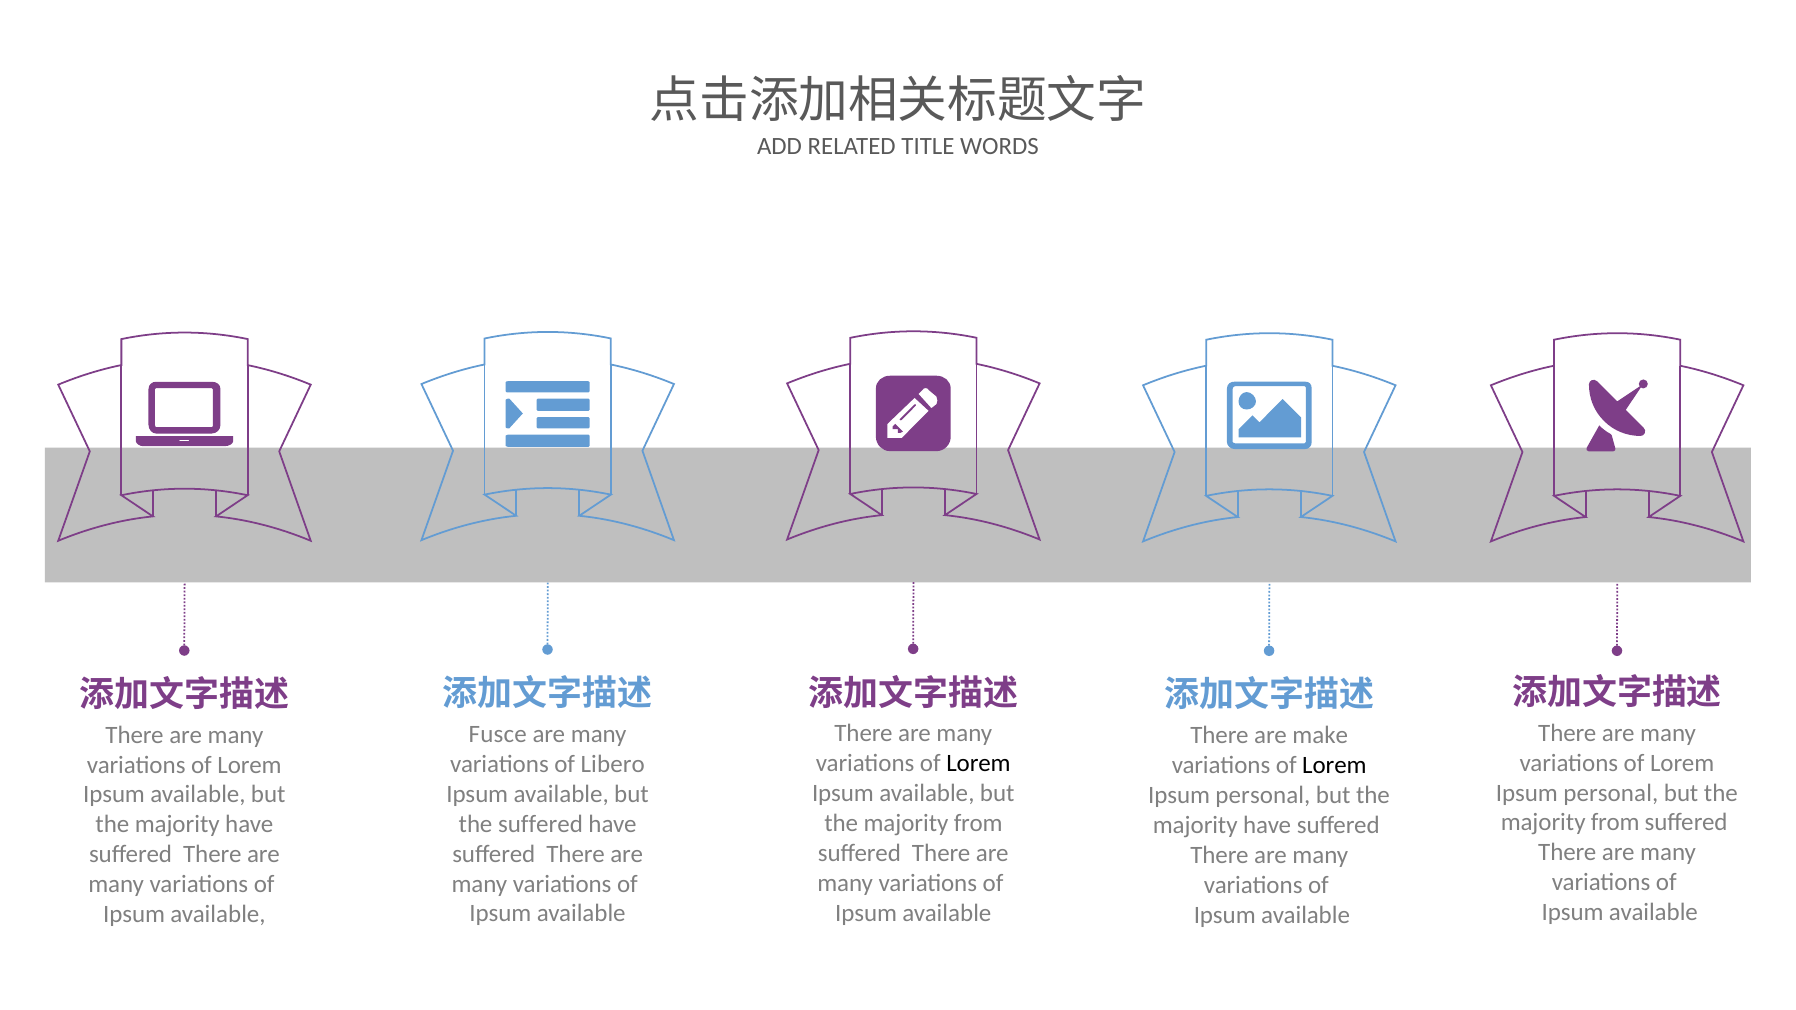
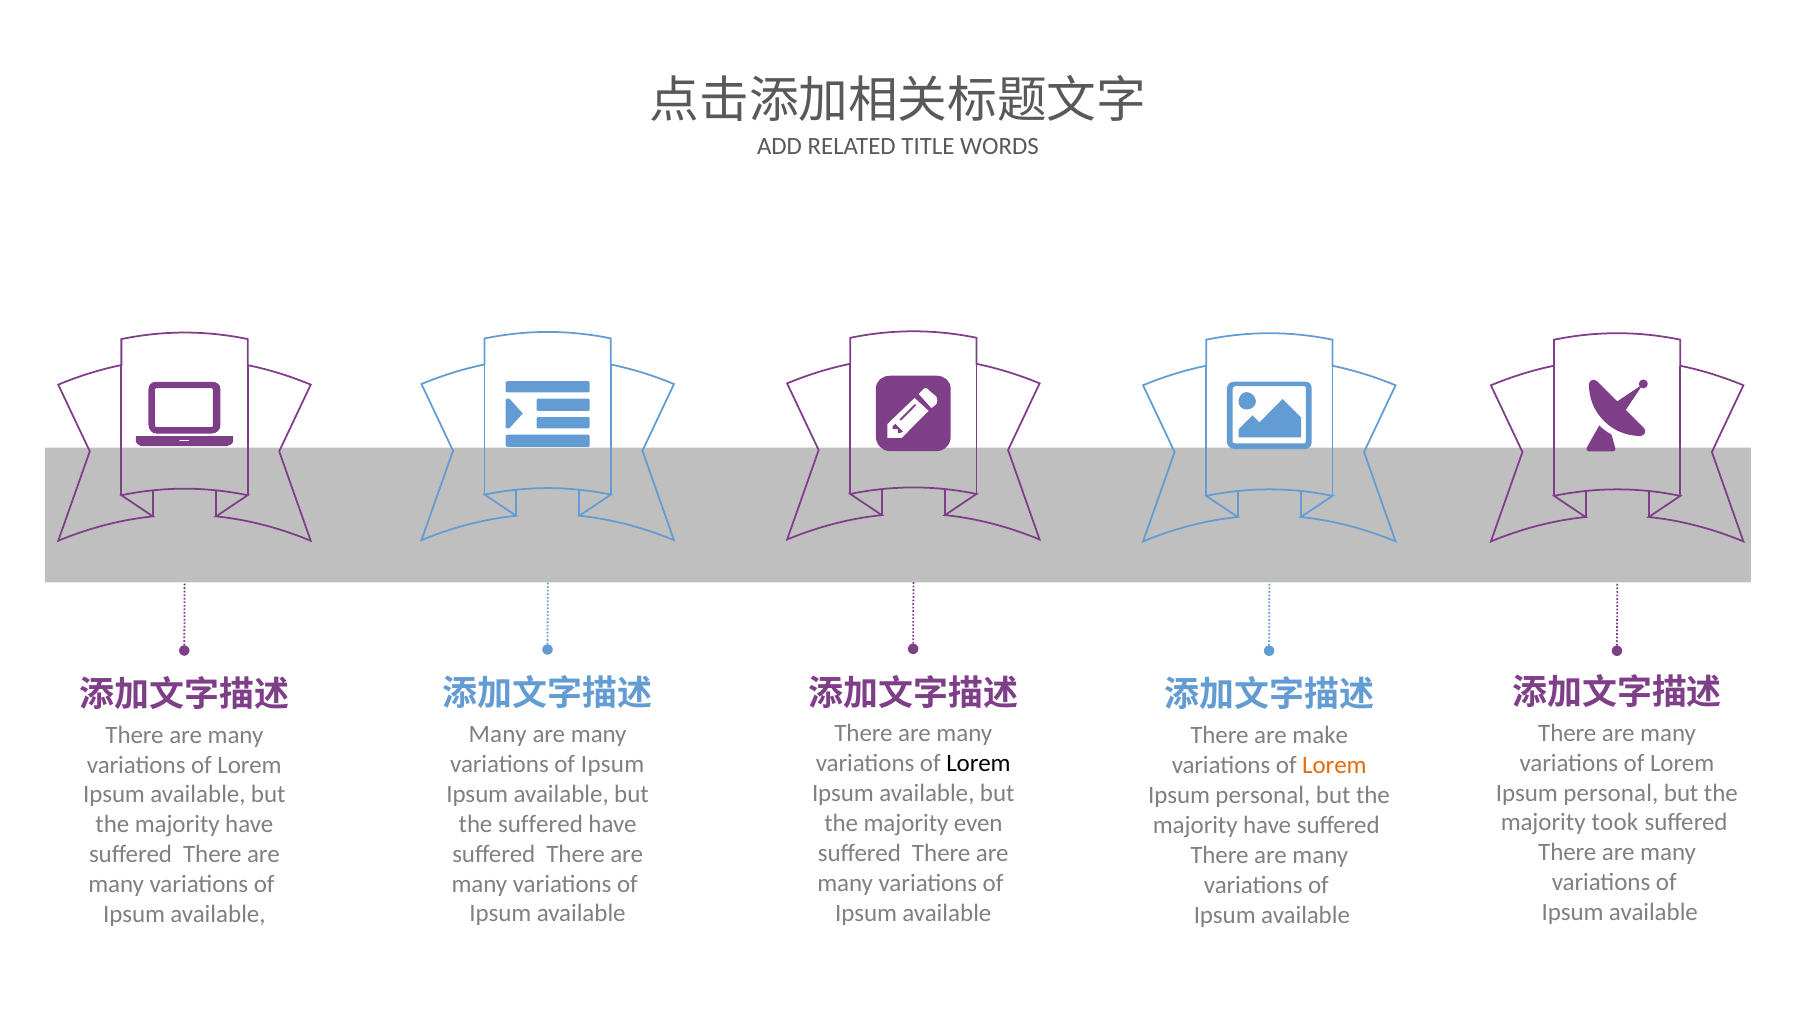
Fusce at (498, 734): Fusce -> Many
Libero at (613, 764): Libero -> Ipsum
Lorem at (1334, 766) colour: black -> orange
from at (1615, 823): from -> took
from at (978, 824): from -> even
